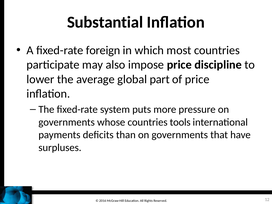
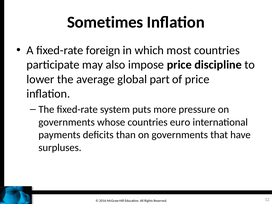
Substantial: Substantial -> Sometimes
tools: tools -> euro
